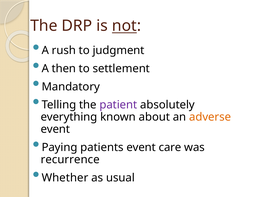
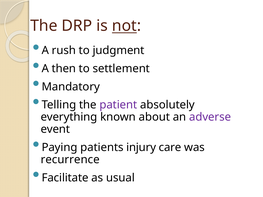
adverse colour: orange -> purple
patients event: event -> injury
Whether: Whether -> Facilitate
